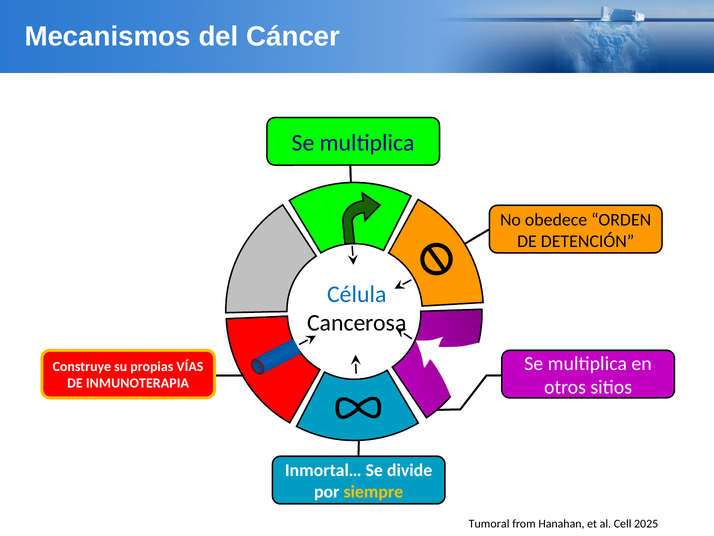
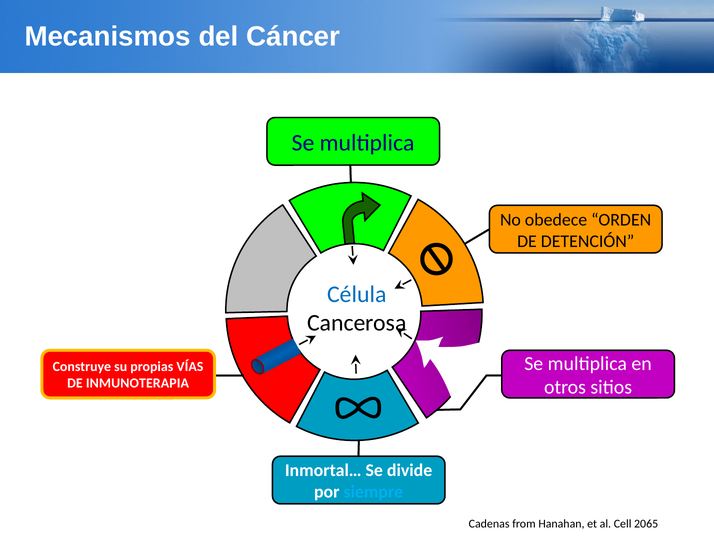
siempre colour: yellow -> light blue
Tumoral: Tumoral -> Cadenas
2025: 2025 -> 2065
